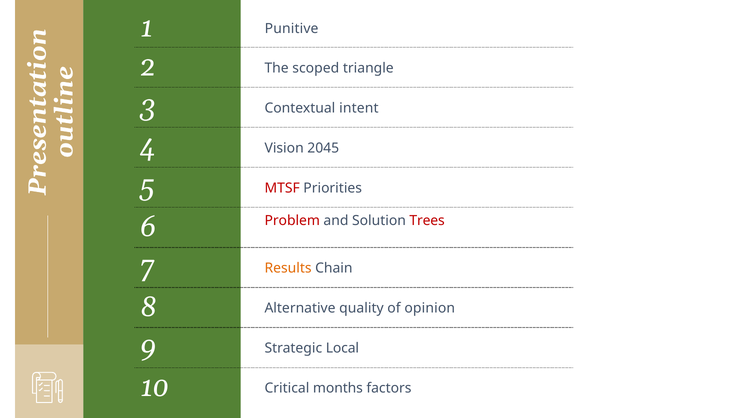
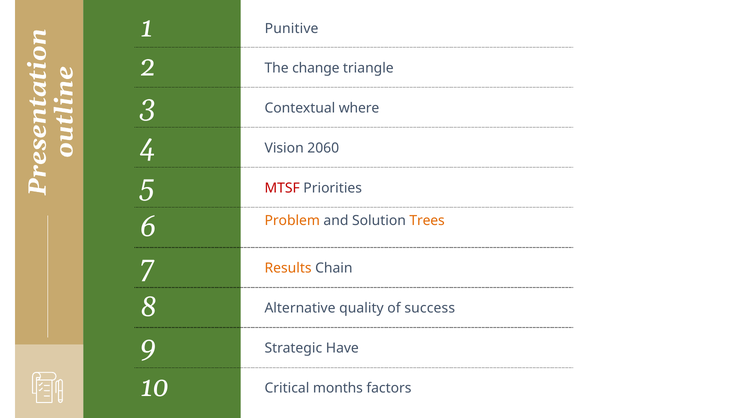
scoped: scoped -> change
intent: intent -> where
2045: 2045 -> 2060
Problem colour: red -> orange
Trees colour: red -> orange
opinion: opinion -> success
Local: Local -> Have
